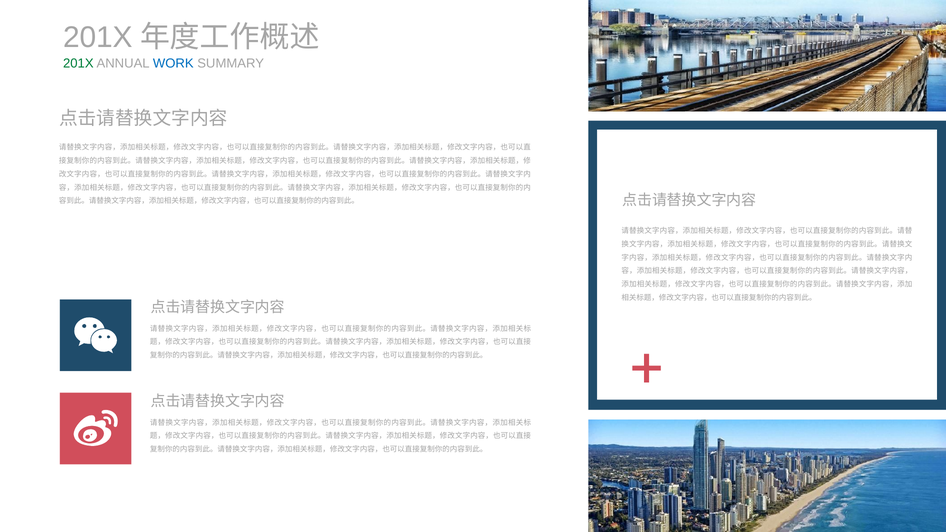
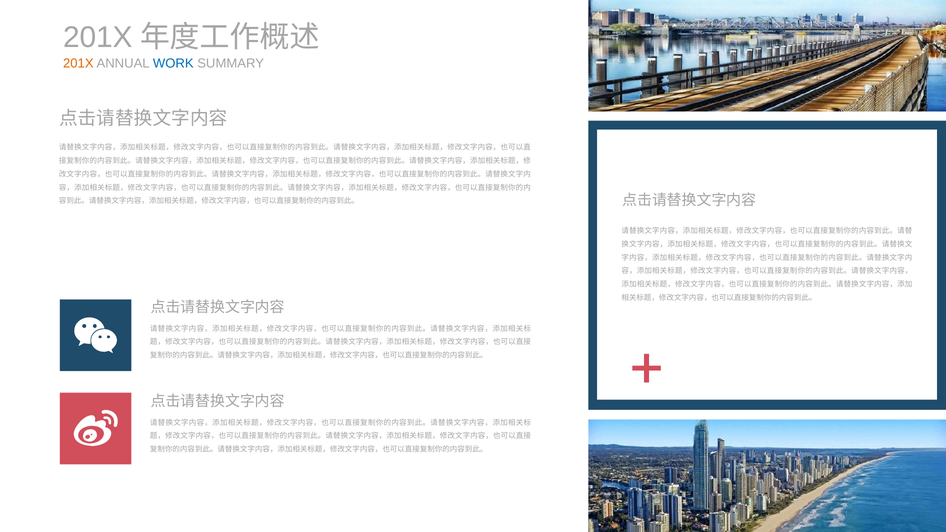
201X at (78, 63) colour: green -> orange
